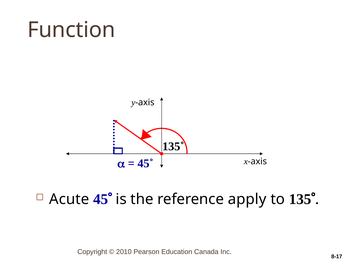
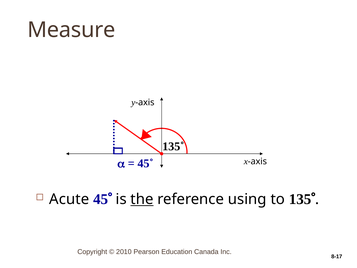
Function: Function -> Measure
the underline: none -> present
apply: apply -> using
